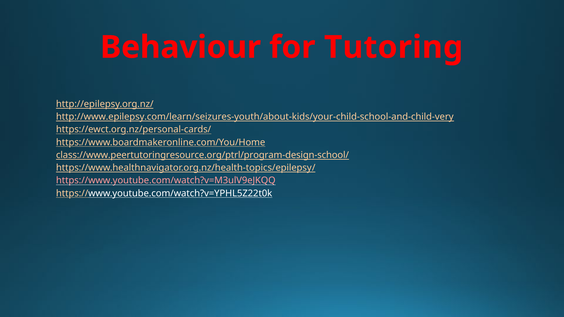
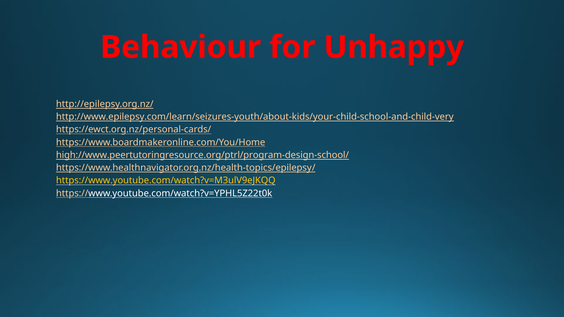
Tutoring: Tutoring -> Unhappy
class://www.peertutoringresource.org/ptrl/program-design-school/: class://www.peertutoringresource.org/ptrl/program-design-school/ -> high://www.peertutoringresource.org/ptrl/program-design-school/
https://www.youtube.com/watch?v=M3ulV9eJKQQ colour: pink -> yellow
